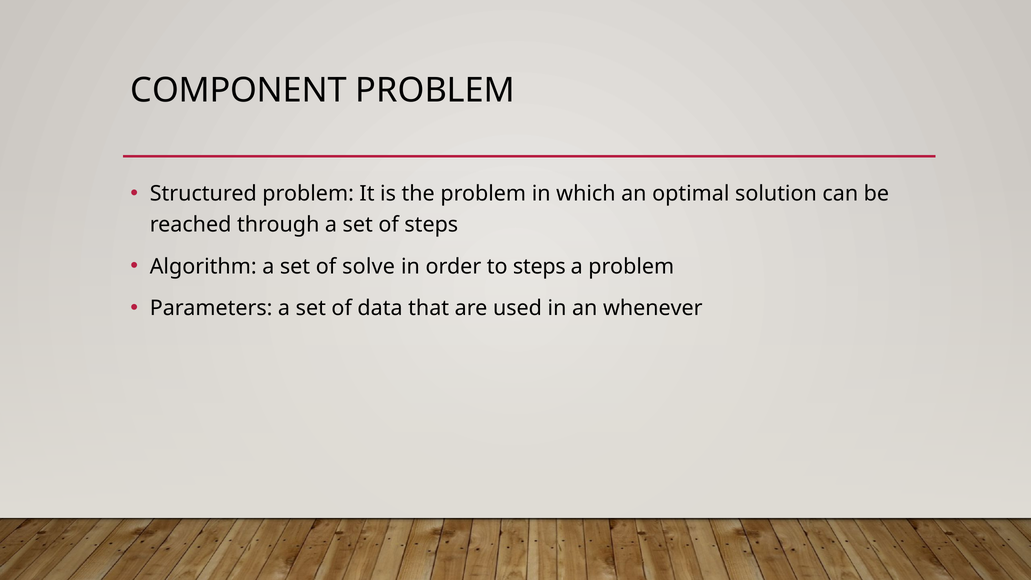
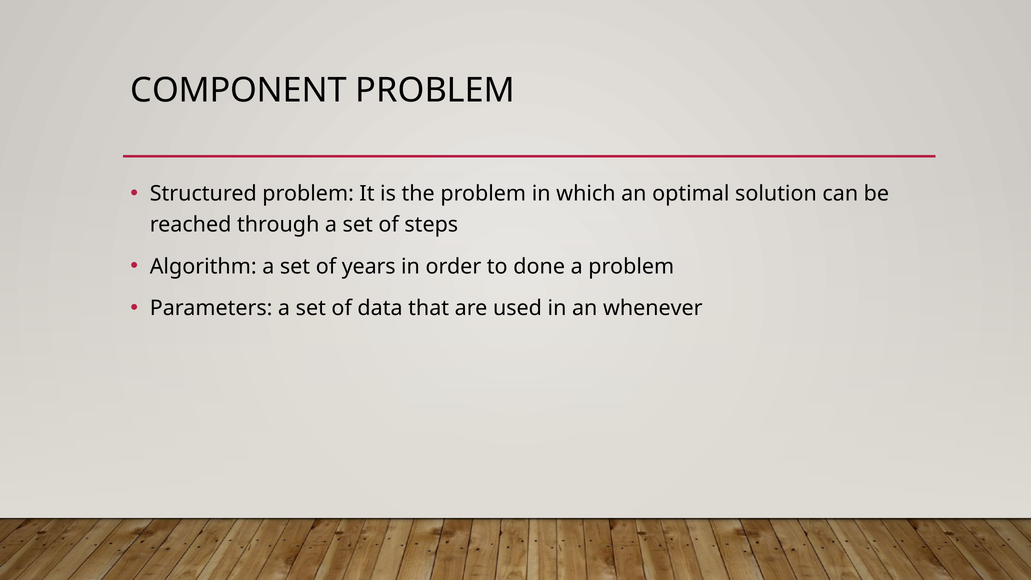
solve: solve -> years
to steps: steps -> done
